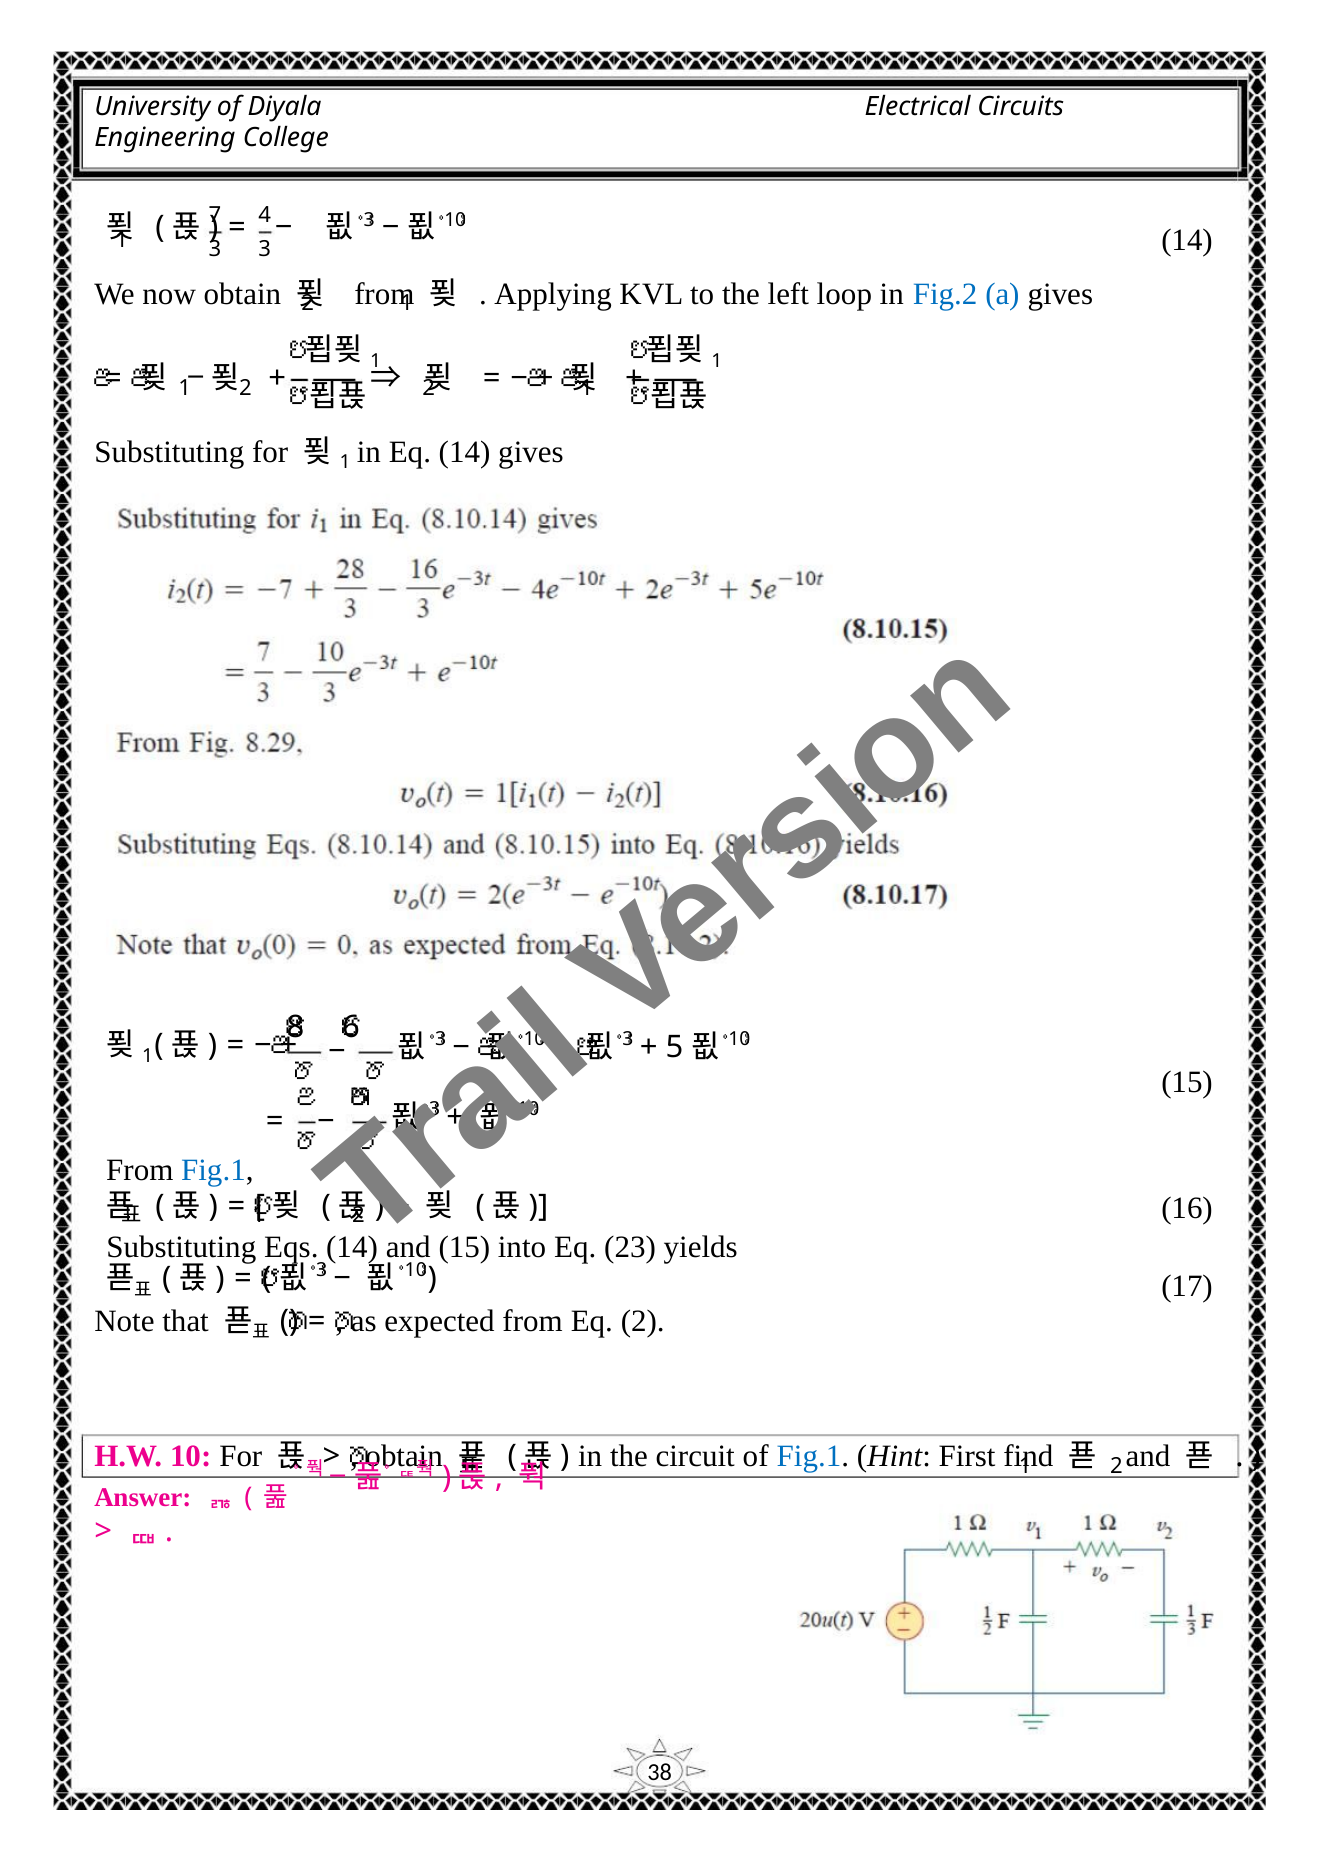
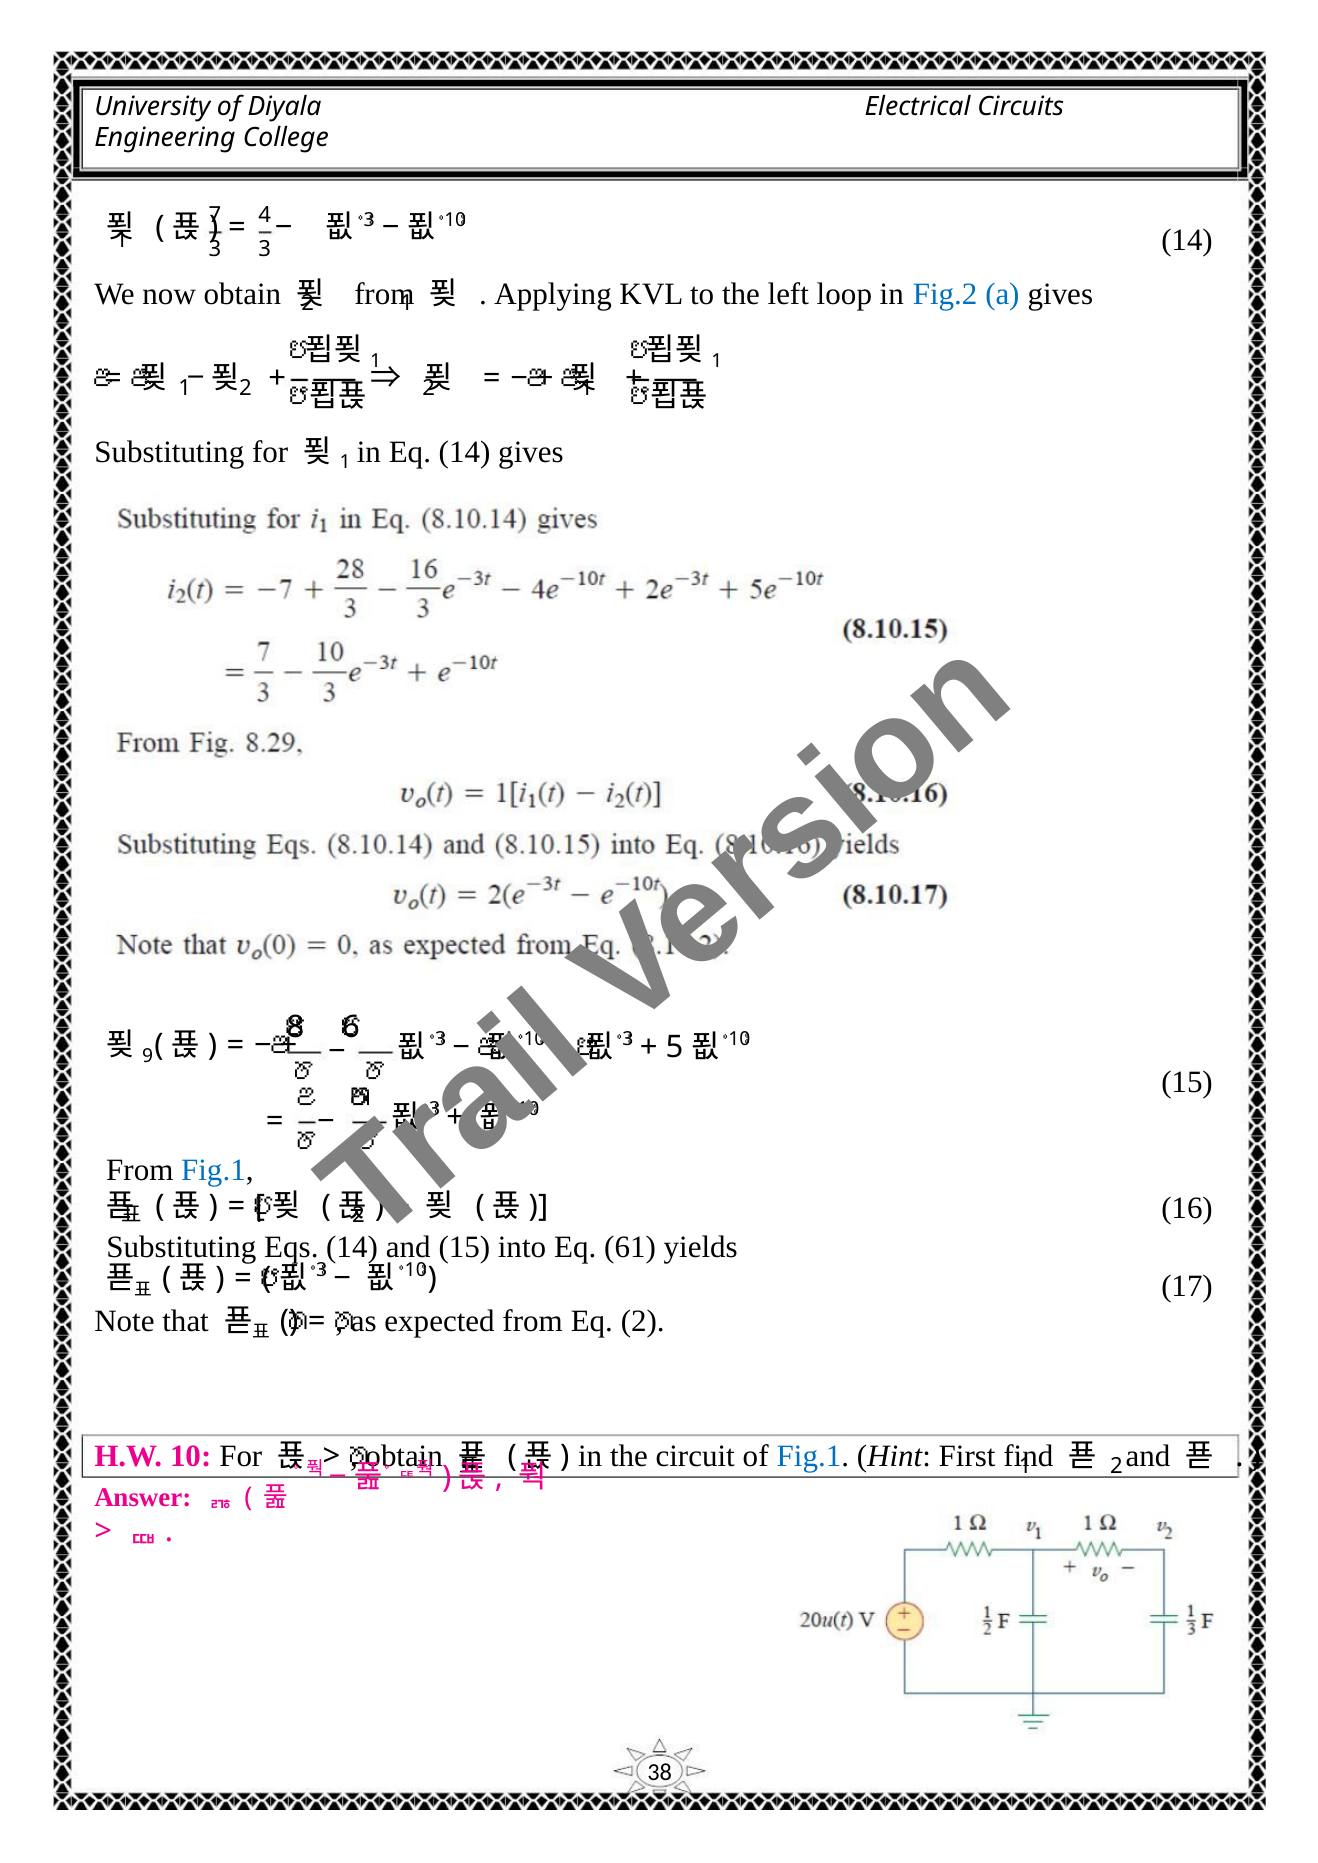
1 at (148, 1056): 1 -> 9
23: 23 -> 61
